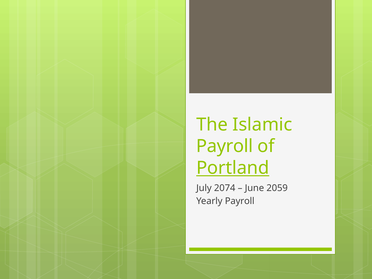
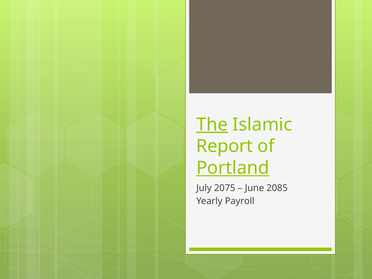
The underline: none -> present
Payroll at (225, 146): Payroll -> Report
2074: 2074 -> 2075
2059: 2059 -> 2085
